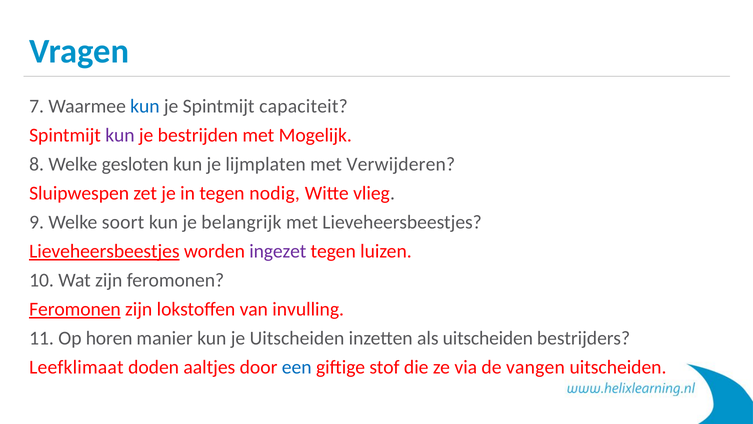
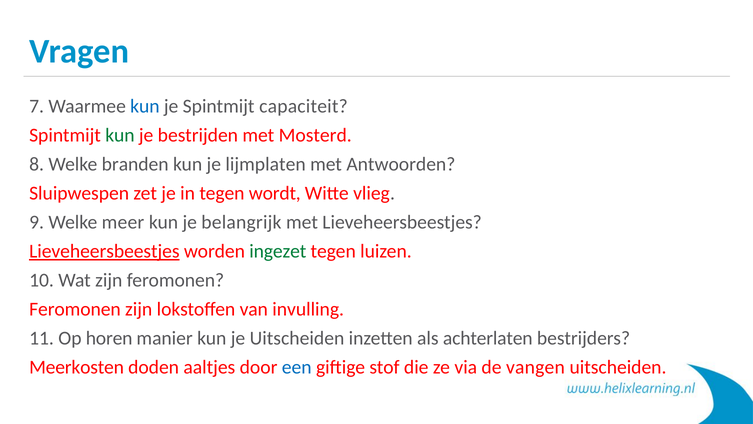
kun at (120, 135) colour: purple -> green
Mogelijk: Mogelijk -> Mosterd
gesloten: gesloten -> branden
Verwijderen: Verwijderen -> Antwoorden
nodig: nodig -> wordt
soort: soort -> meer
ingezet colour: purple -> green
Feromonen at (75, 309) underline: present -> none
als uitscheiden: uitscheiden -> achterlaten
Leefklimaat: Leefklimaat -> Meerkosten
